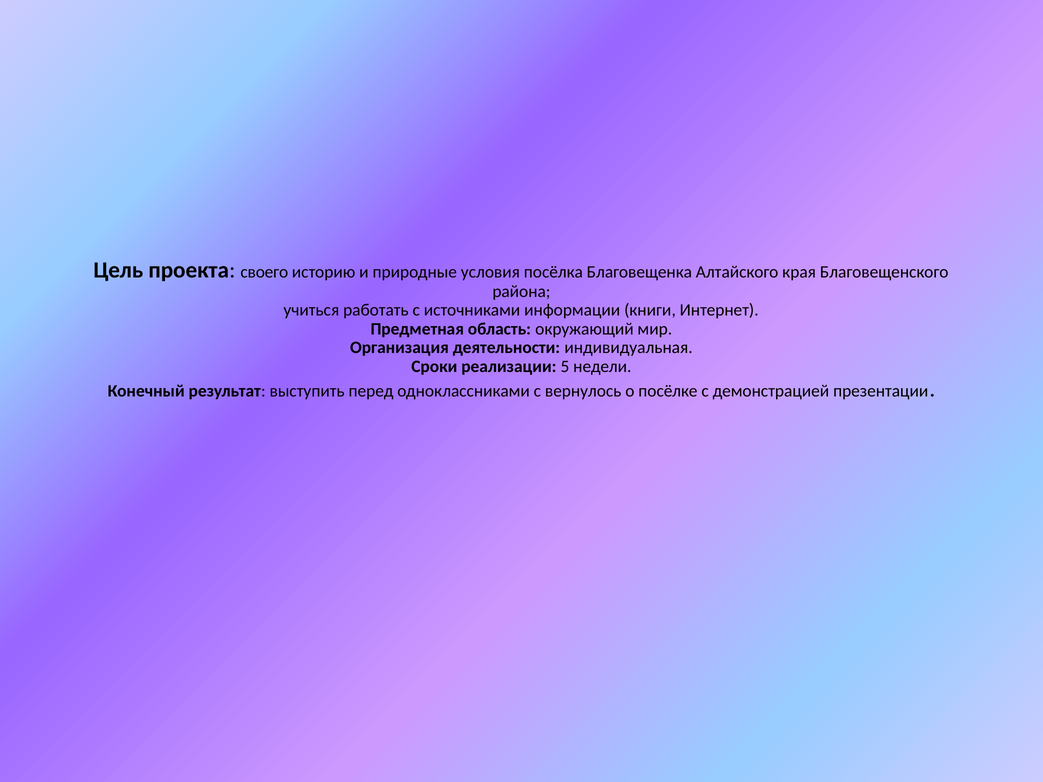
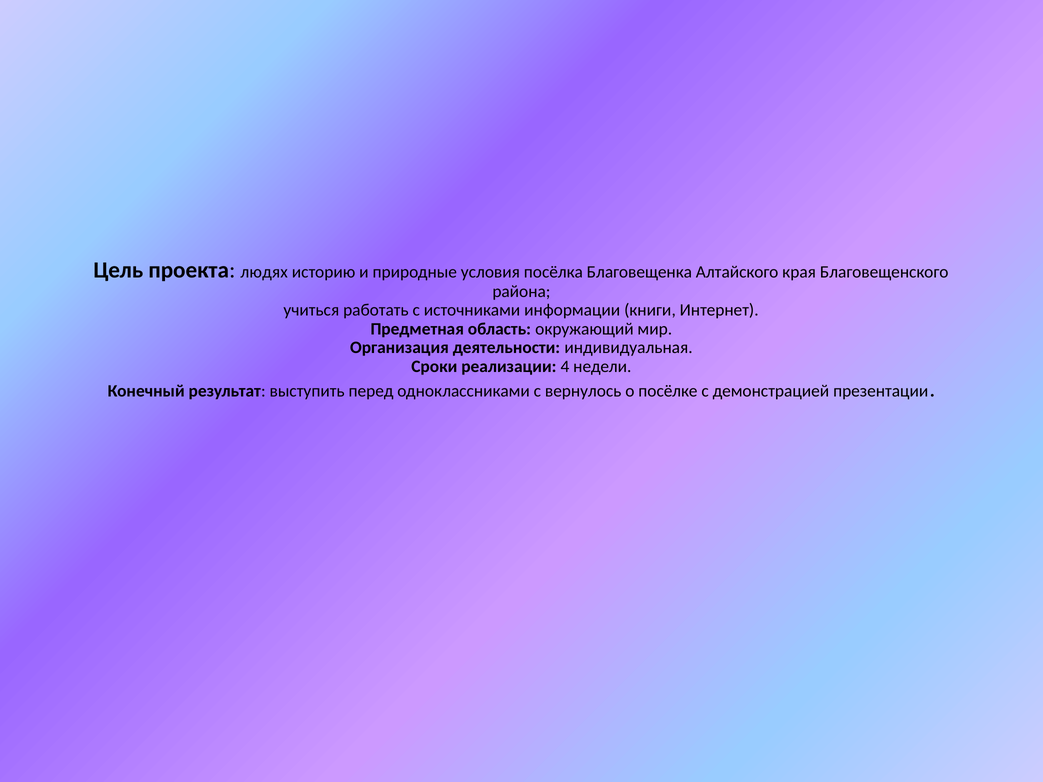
своего: своего -> людях
5: 5 -> 4
